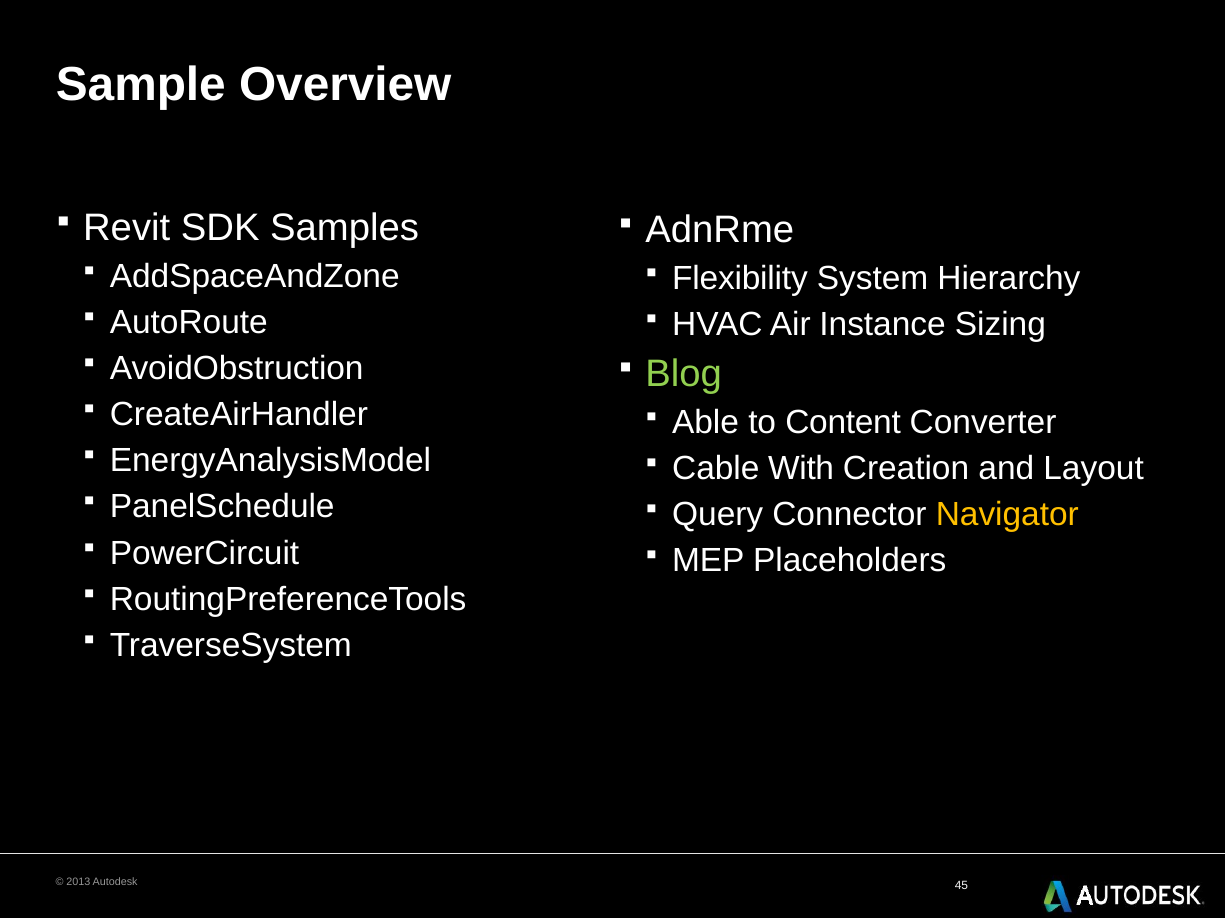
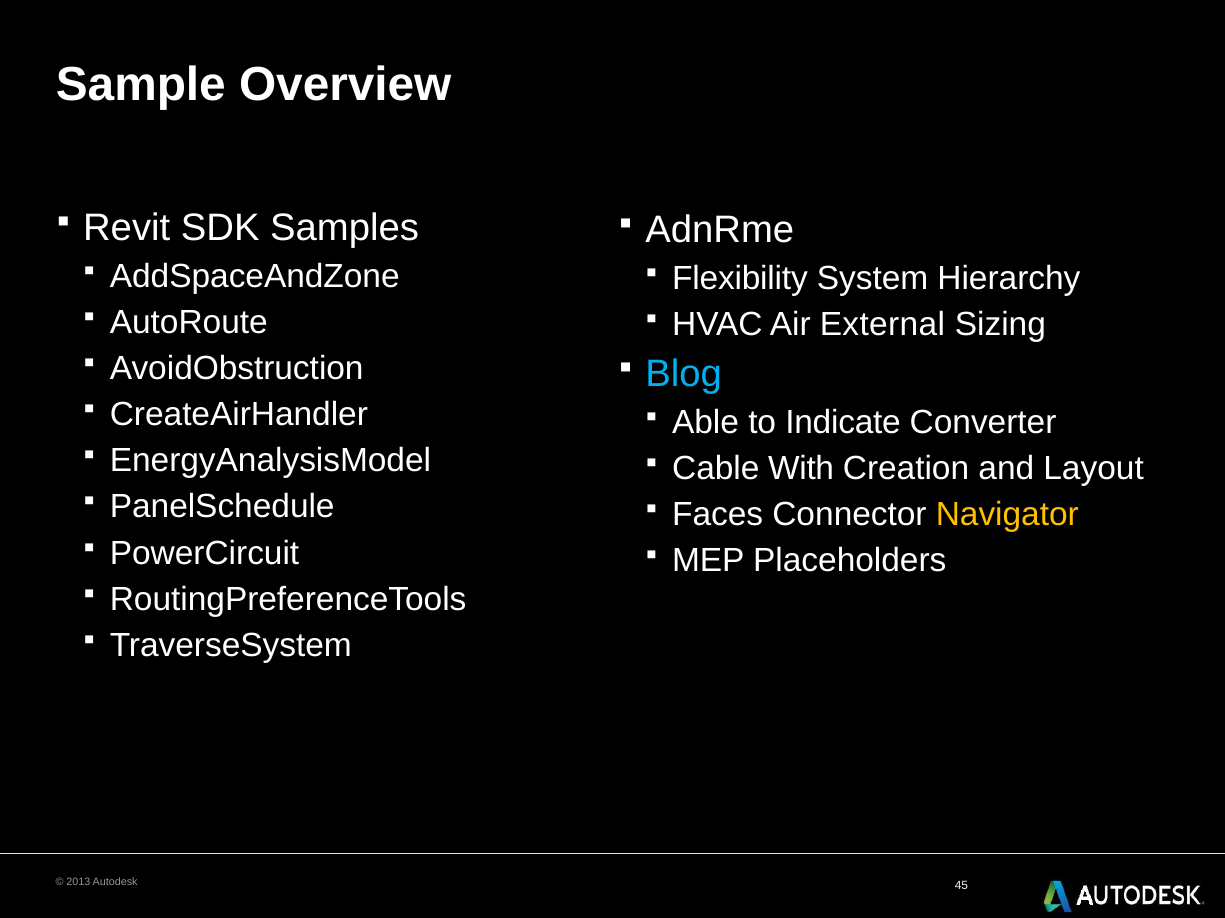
Instance: Instance -> External
Blog colour: light green -> light blue
Content: Content -> Indicate
Query: Query -> Faces
